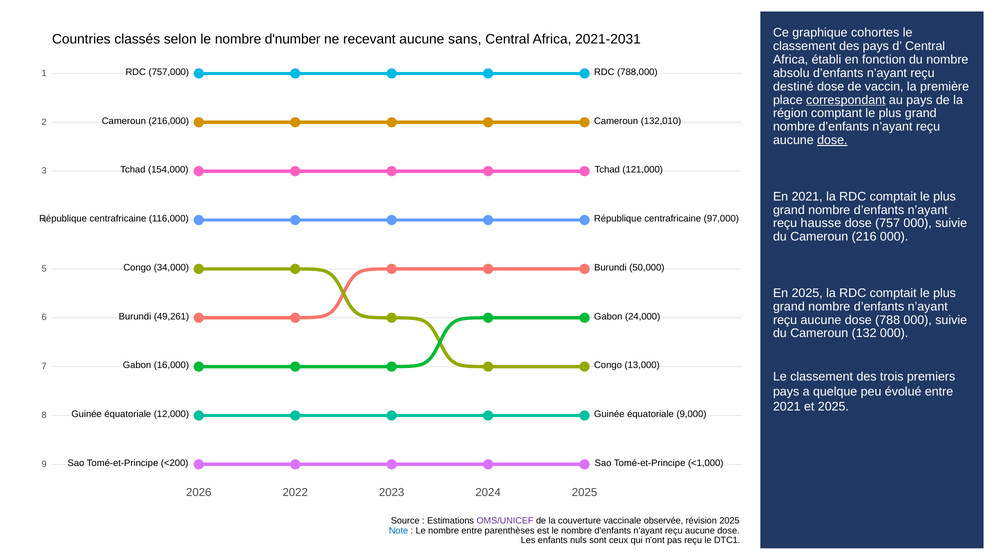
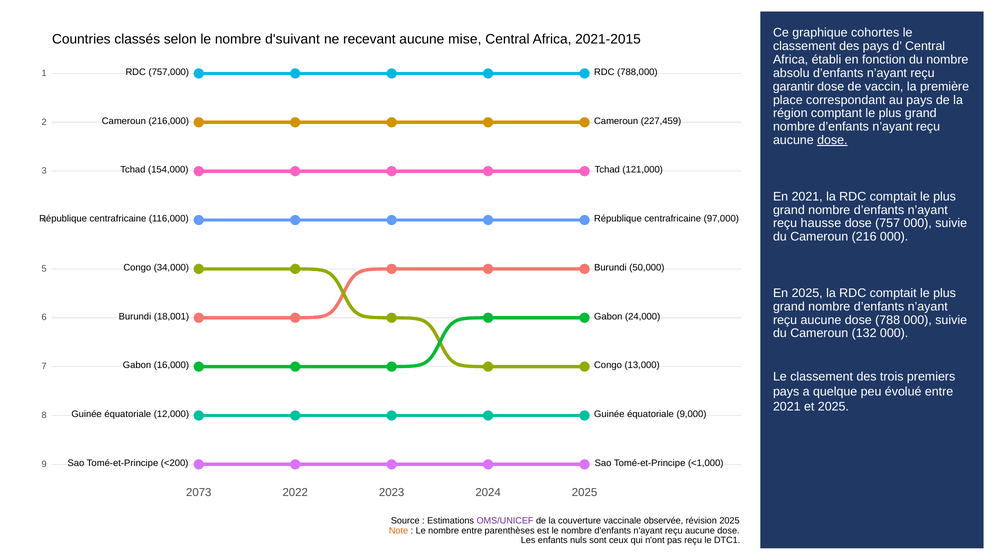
d'number: d'number -> d'suivant
sans: sans -> mise
2021-2031: 2021-2031 -> 2021-2015
destiné: destiné -> garantir
correspondant underline: present -> none
132,010: 132,010 -> 227,459
49,261: 49,261 -> 18,001
2026: 2026 -> 2073
Note colour: blue -> orange
